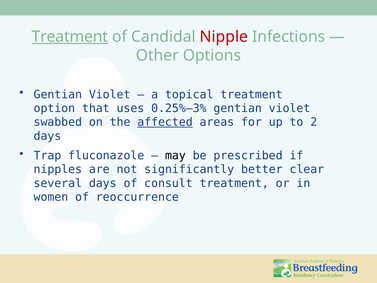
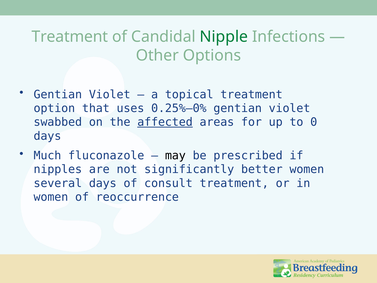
Treatment at (70, 37) underline: present -> none
Nipple colour: red -> green
0.25%–3%: 0.25%–3% -> 0.25%–0%
2: 2 -> 0
Trap: Trap -> Much
better clear: clear -> women
